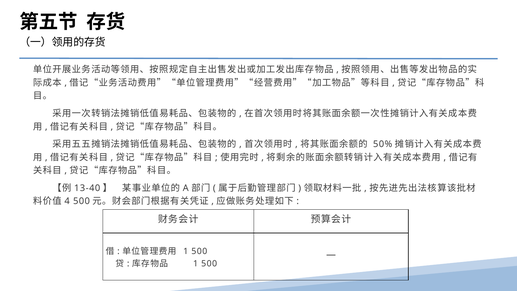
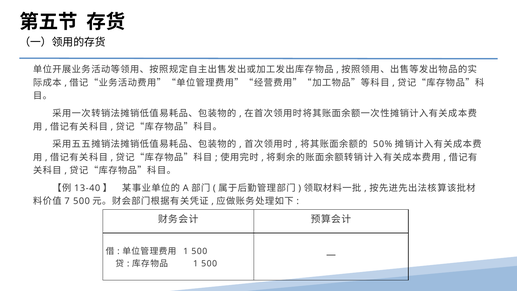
4: 4 -> 7
